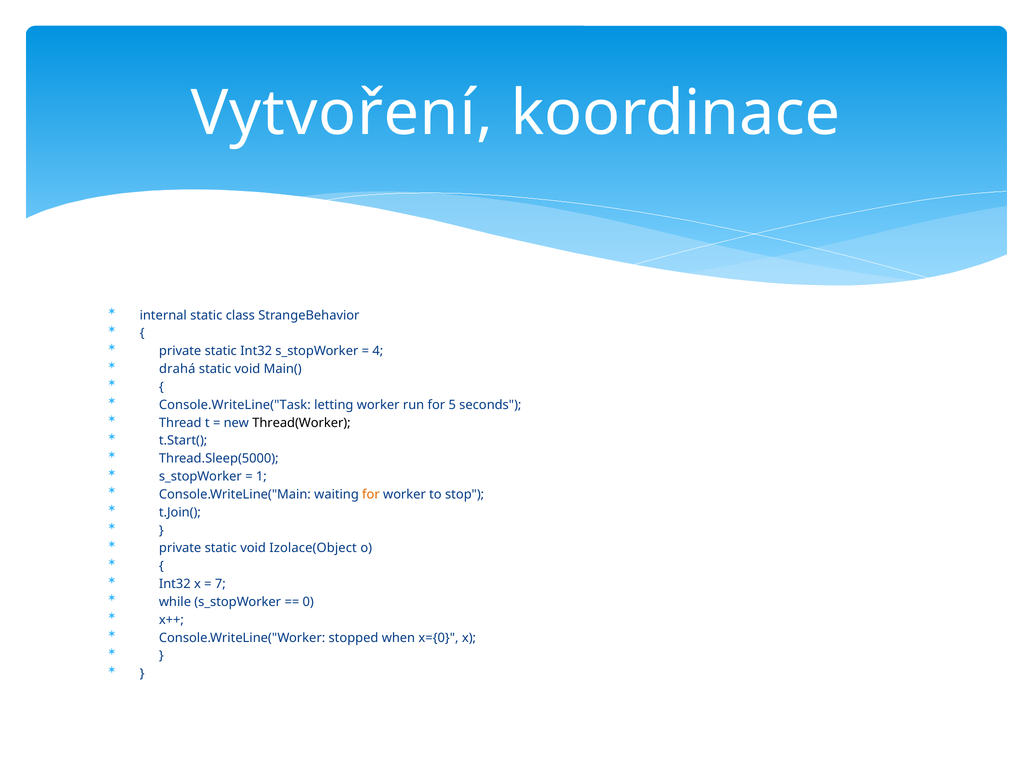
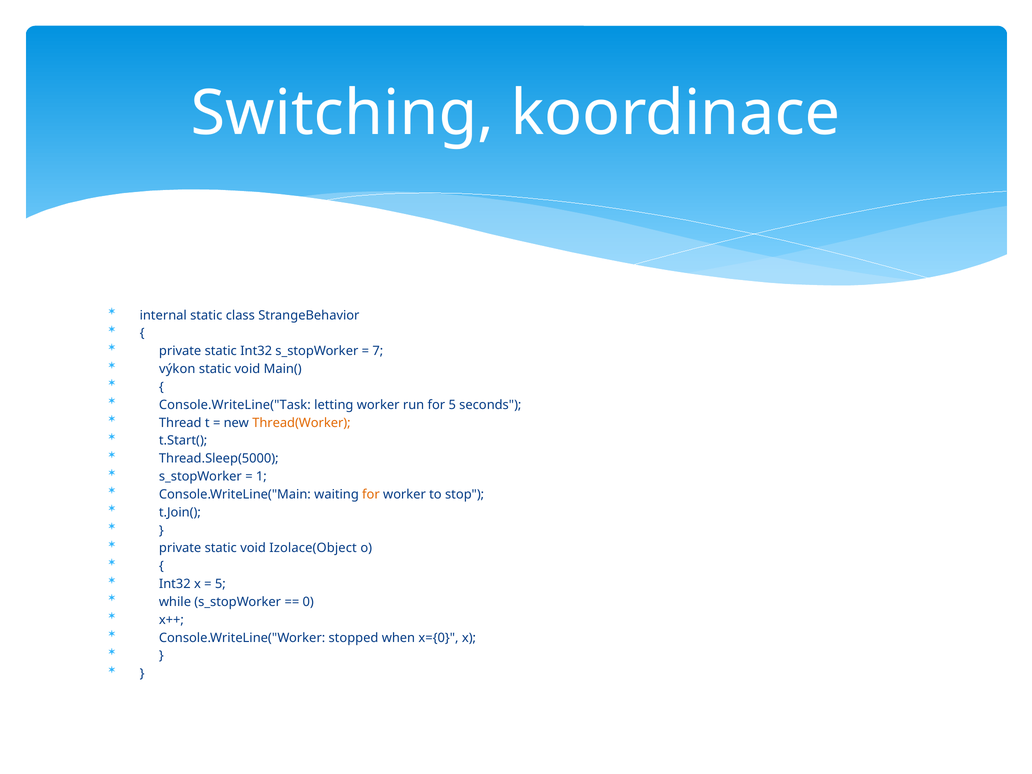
Vytvoření: Vytvoření -> Switching
4: 4 -> 7
drahá: drahá -> výkon
Thread(Worker colour: black -> orange
7 at (220, 584): 7 -> 5
